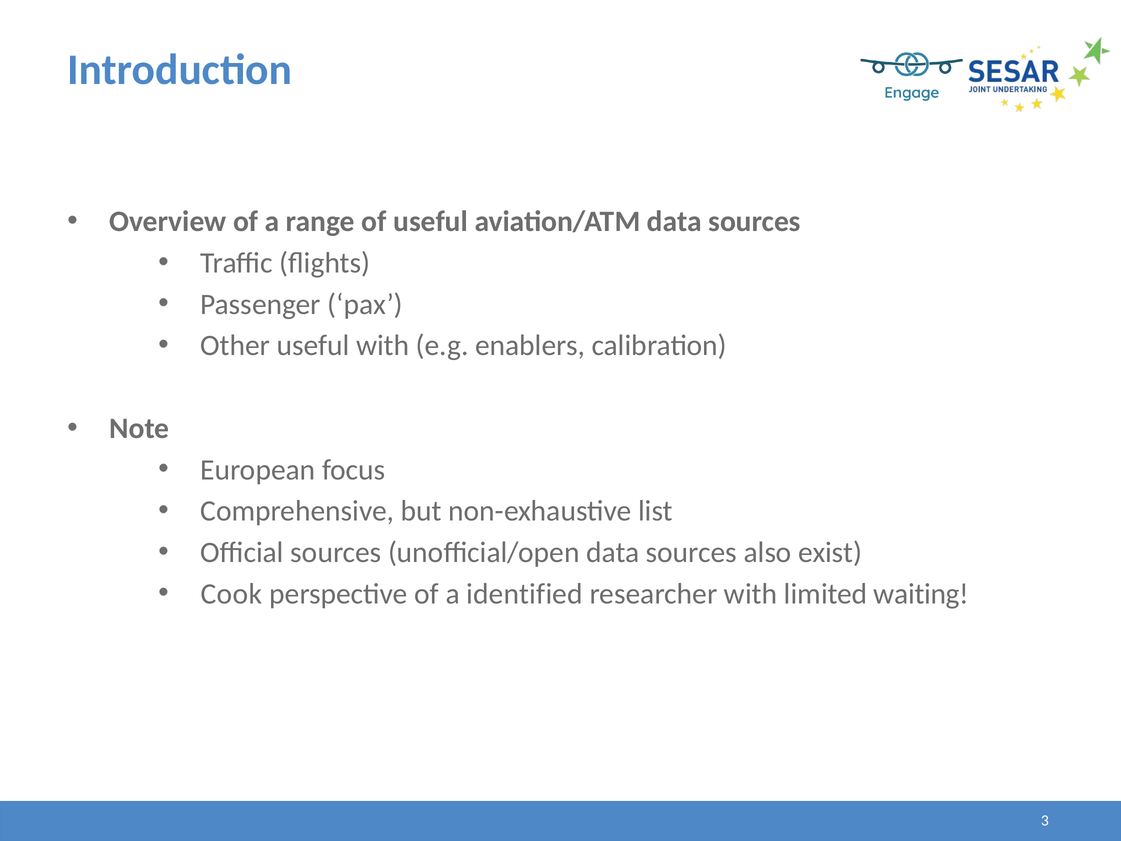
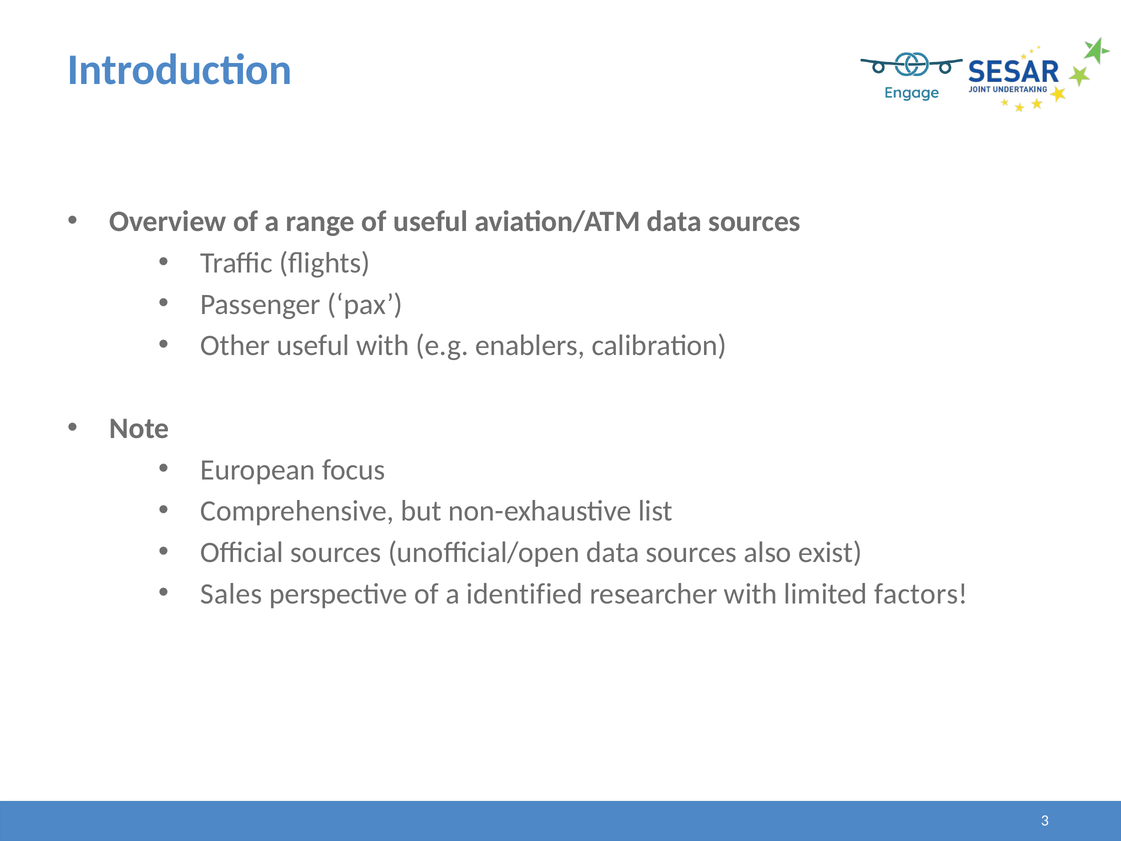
Cook: Cook -> Sales
waiting: waiting -> factors
